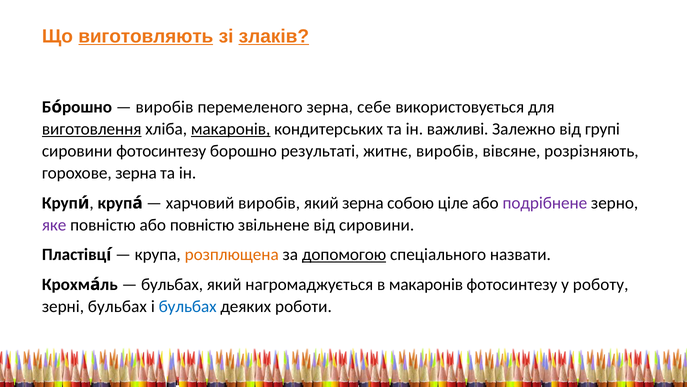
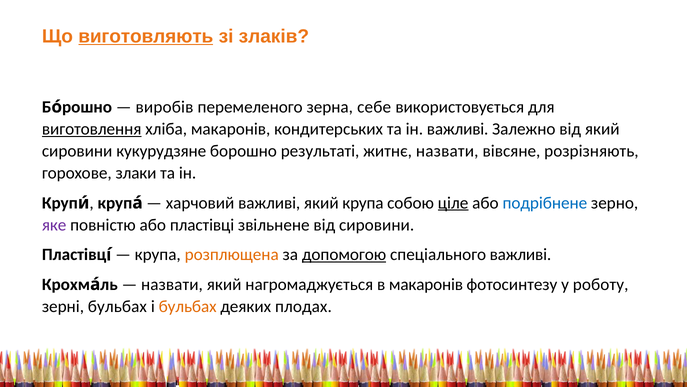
злаків underline: present -> none
макаронів at (231, 129) underline: present -> none
від групі: групі -> який
сировини фотосинтезу: фотосинтезу -> кукурудзяне
житнє виробів: виробів -> назвати
горохове зерна: зерна -> злаки
харчовий виробів: виробів -> важливі
який зерна: зерна -> крупа
ціле underline: none -> present
подрібнене colour: purple -> blue
або повністю: повністю -> пластівці
спеціального назвати: назвати -> важливі
бульбах at (172, 284): бульбах -> назвати
бульбах at (188, 306) colour: blue -> orange
роботи: роботи -> плодах
